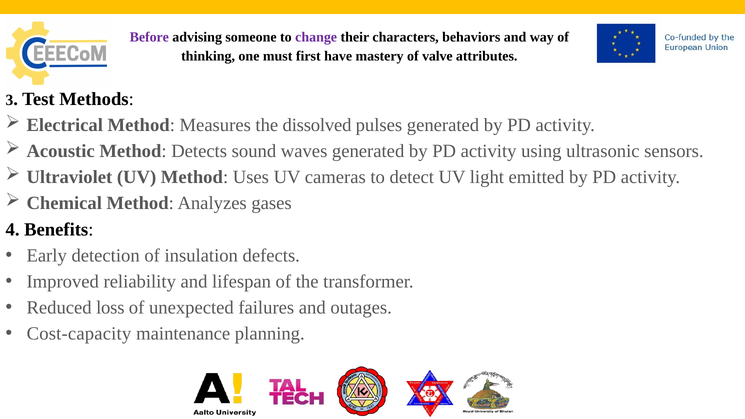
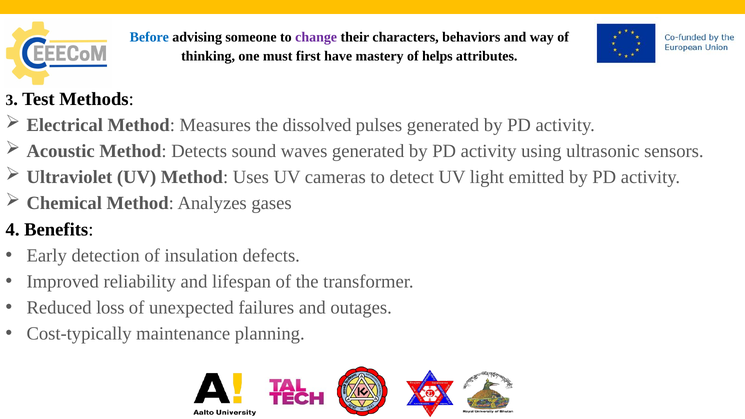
Before colour: purple -> blue
valve: valve -> helps
Cost-capacity: Cost-capacity -> Cost-typically
